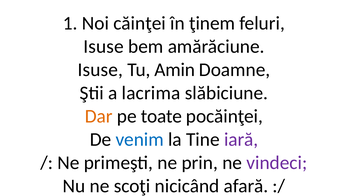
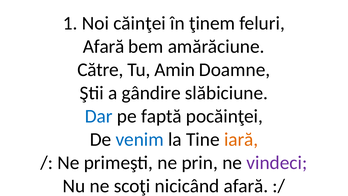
Isuse at (103, 46): Isuse -> Afară
Isuse at (100, 70): Isuse -> Către
lacrima: lacrima -> gândire
Dar colour: orange -> blue
toate: toate -> faptă
iară colour: purple -> orange
